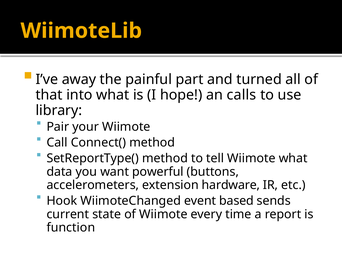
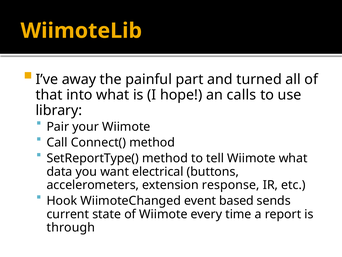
powerful: powerful -> electrical
hardware: hardware -> response
function: function -> through
